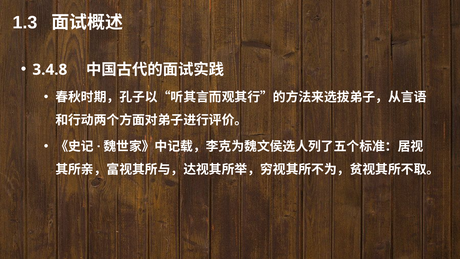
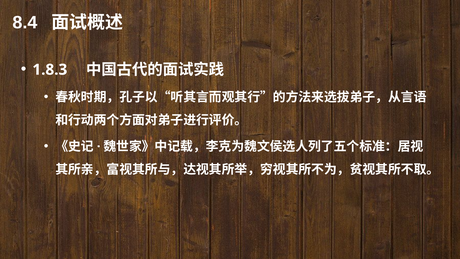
1.3: 1.3 -> 8.4
3.4.8: 3.4.8 -> 1.8.3
